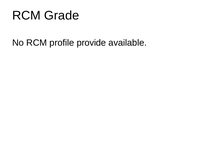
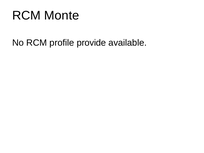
Grade: Grade -> Monte
